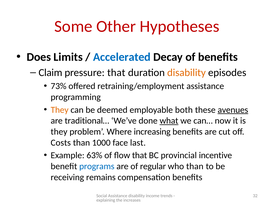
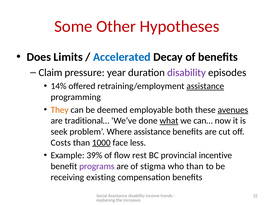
pressure that: that -> year
disability at (186, 73) colour: orange -> purple
73%: 73% -> 14%
assistance at (205, 86) underline: none -> present
they at (59, 132): they -> seek
Where increasing: increasing -> assistance
1000 underline: none -> present
last: last -> less
63%: 63% -> 39%
flow that: that -> rest
programs colour: blue -> purple
regular: regular -> stigma
remains: remains -> existing
